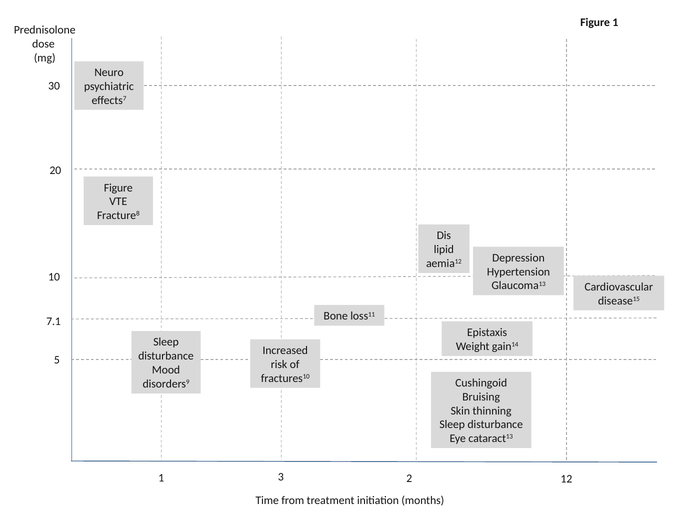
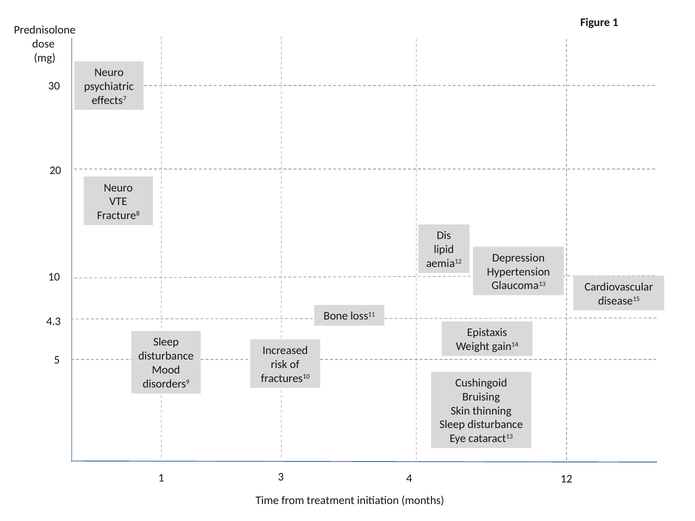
Figure at (118, 188): Figure -> Neuro
7.1: 7.1 -> 4.3
2: 2 -> 4
